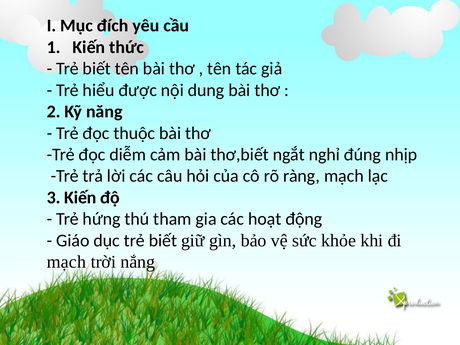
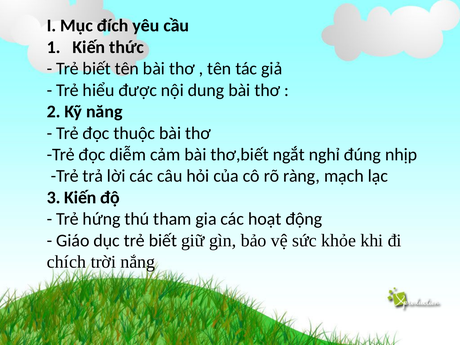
mạch at (66, 262): mạch -> chích
